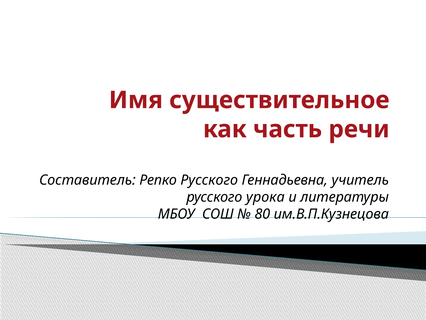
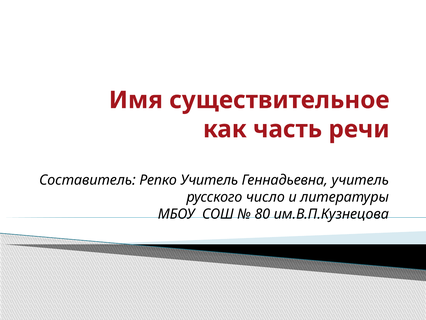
Репко Русского: Русского -> Учитель
урока: урока -> число
